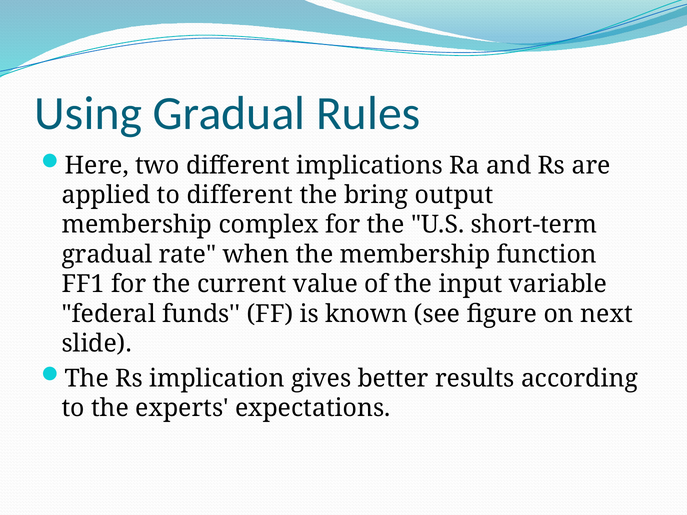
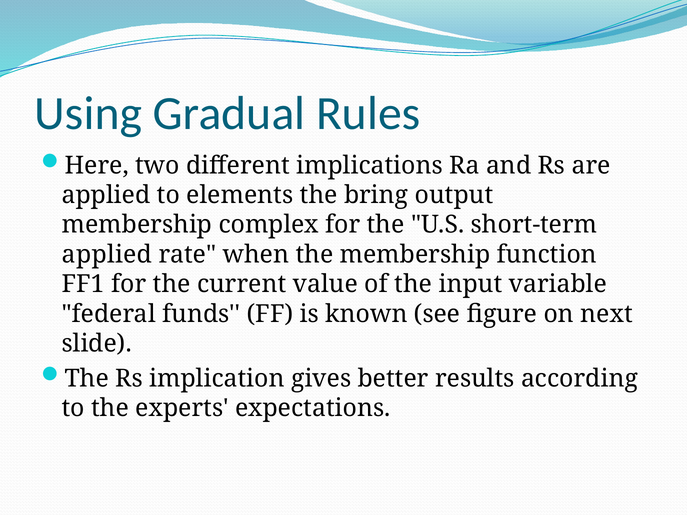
to different: different -> elements
gradual at (107, 255): gradual -> applied
